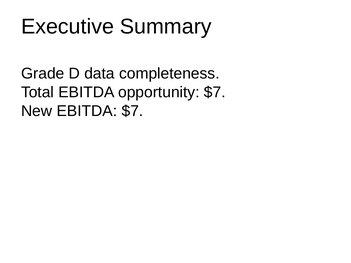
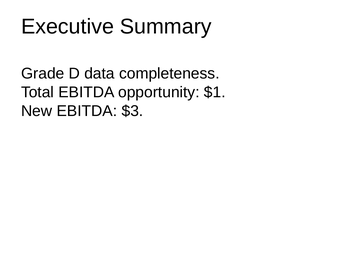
opportunity $7: $7 -> $1
EBITDA $7: $7 -> $3
